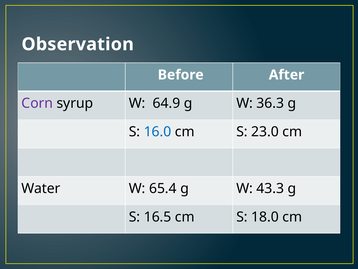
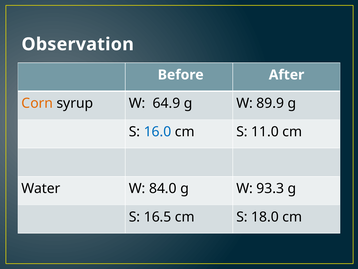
Corn colour: purple -> orange
36.3: 36.3 -> 89.9
23.0: 23.0 -> 11.0
65.4: 65.4 -> 84.0
43.3: 43.3 -> 93.3
